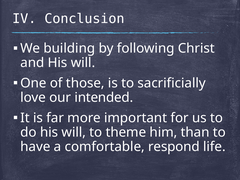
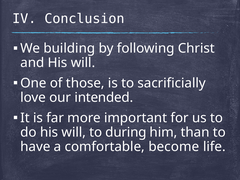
theme: theme -> during
respond: respond -> become
